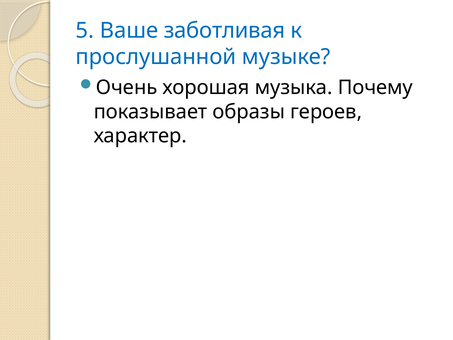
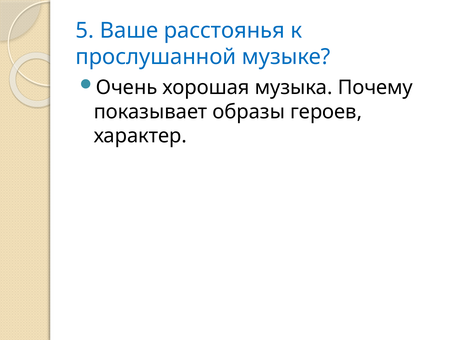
заботливая: заботливая -> расстоянья
